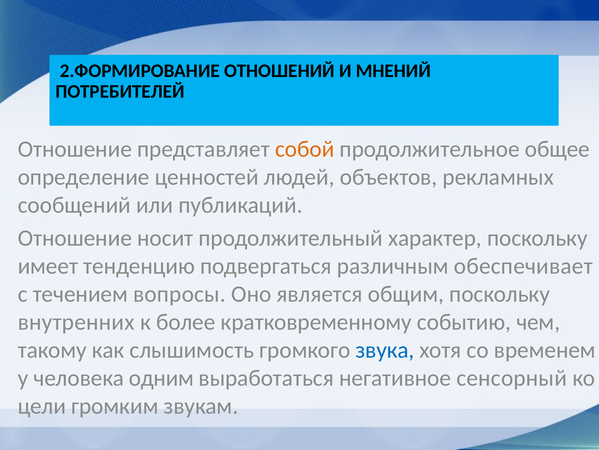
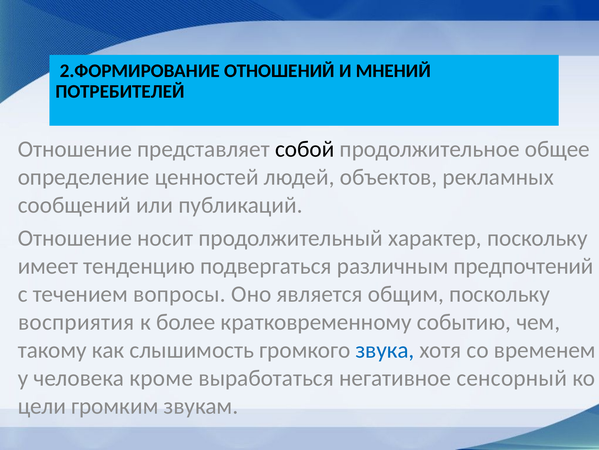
собой colour: orange -> black
обеспечивает: обеспечивает -> предпочтений
внутренних: внутренних -> восприятия
одним: одним -> кроме
